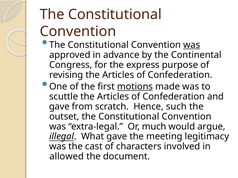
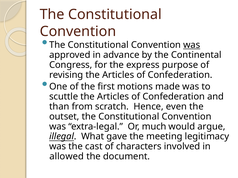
motions underline: present -> none
gave at (59, 107): gave -> than
such: such -> even
